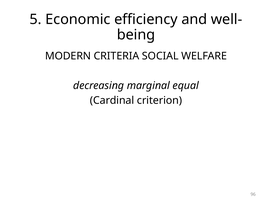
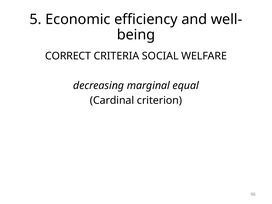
MODERN: MODERN -> CORRECT
